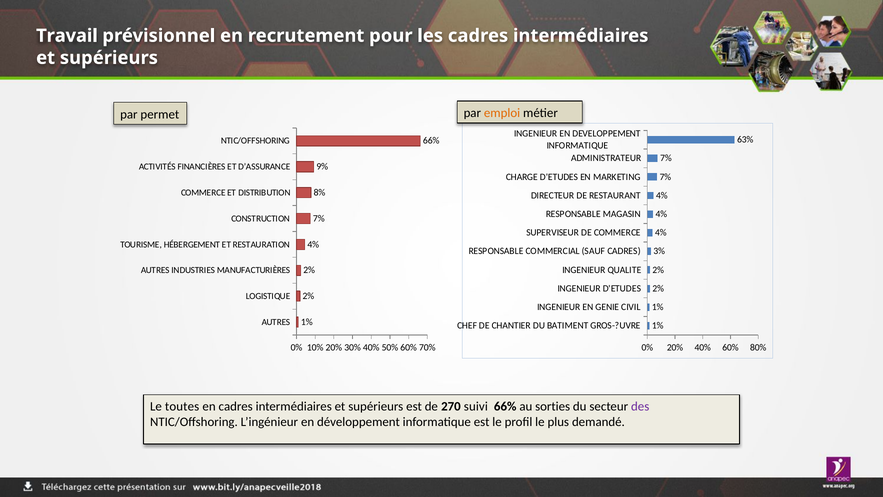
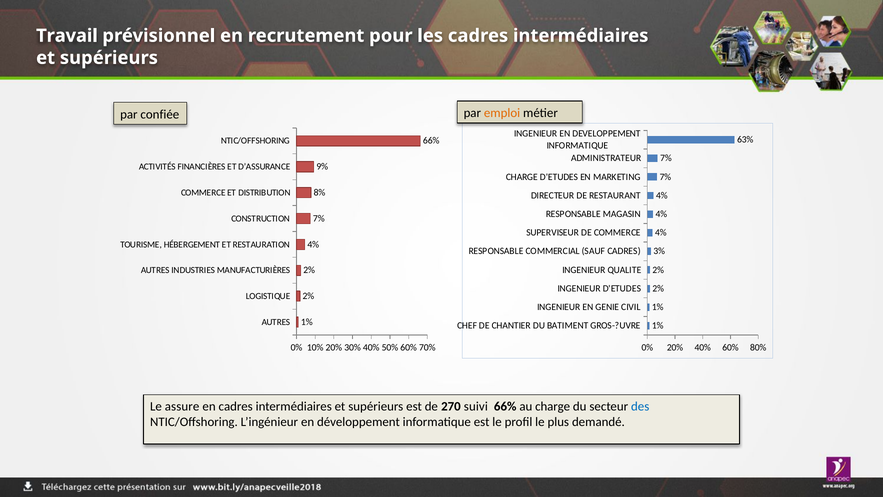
permet: permet -> confiée
toutes: toutes -> assure
au sorties: sorties -> charge
des colour: purple -> blue
